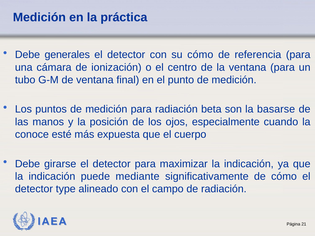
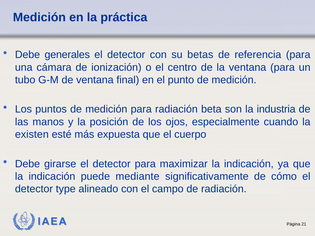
su cómo: cómo -> betas
basarse: basarse -> industria
conoce: conoce -> existen
